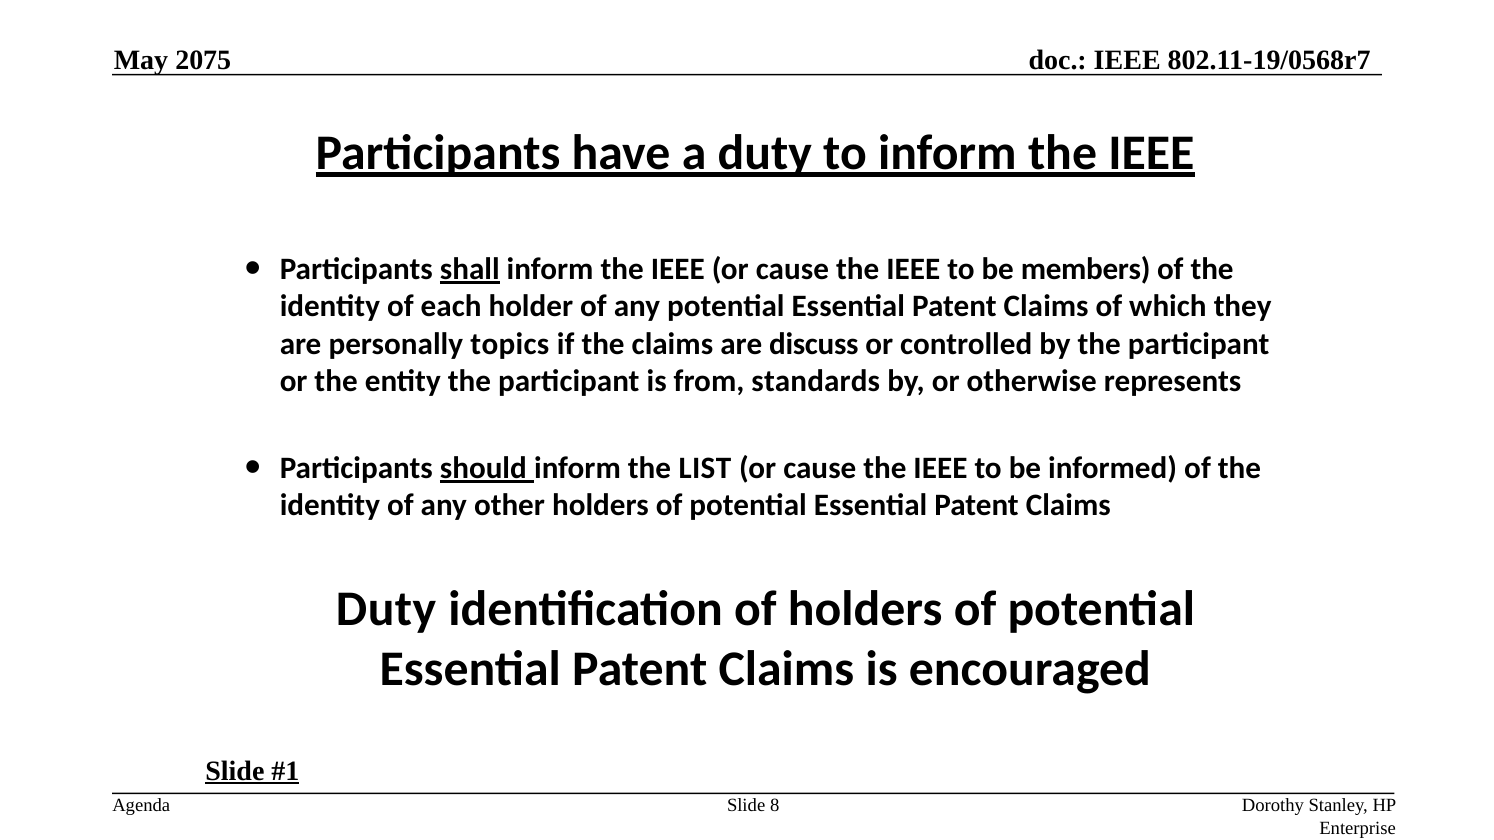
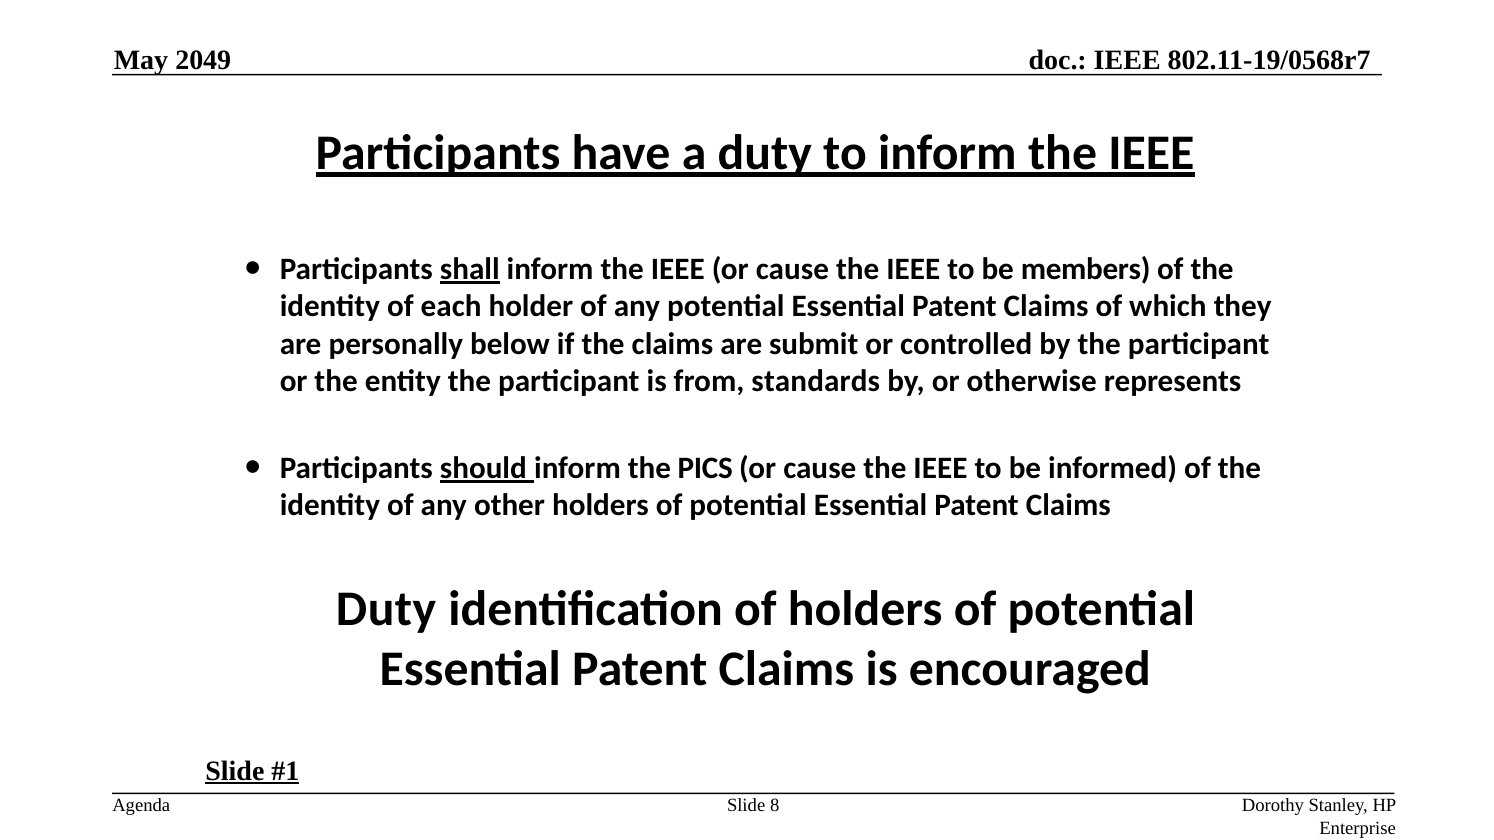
2075: 2075 -> 2049
topics: topics -> below
discuss: discuss -> submit
LIST: LIST -> PICS
